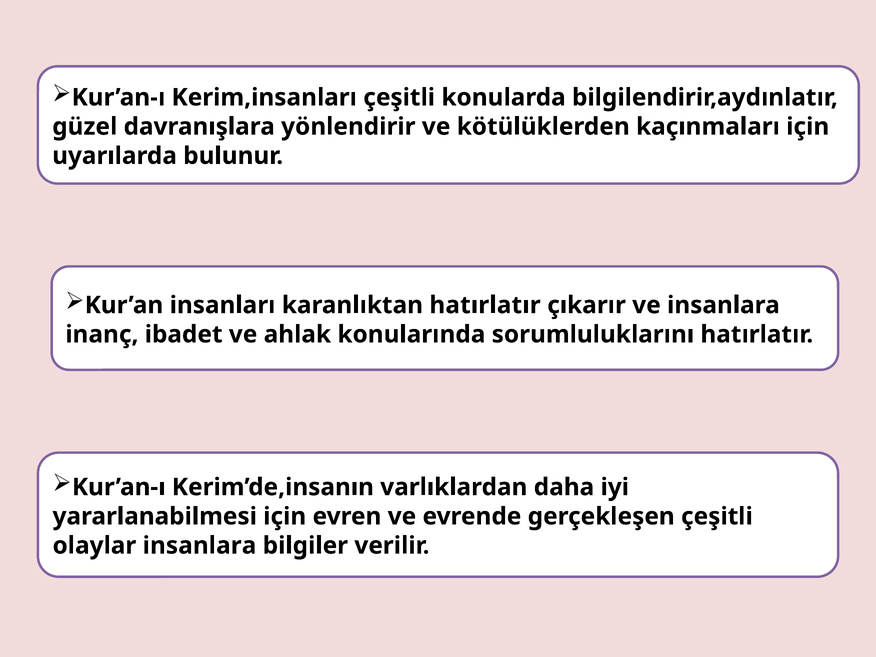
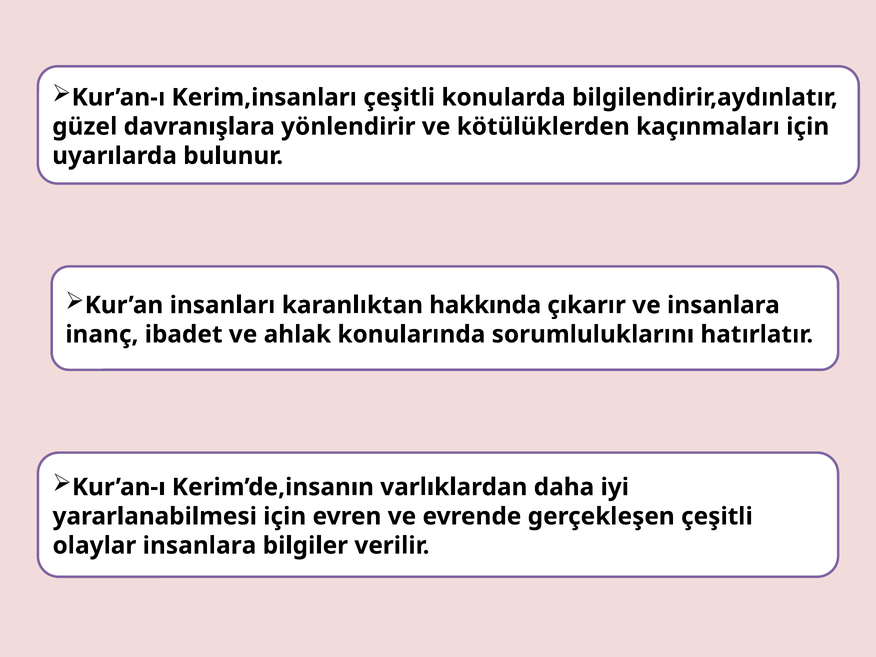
karanlıktan hatırlatır: hatırlatır -> hakkında
